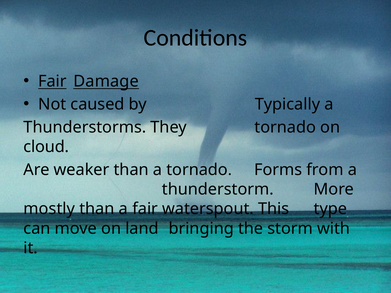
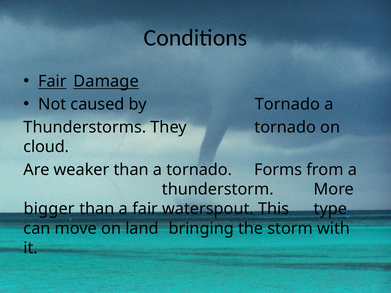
by Typically: Typically -> Tornado
mostly: mostly -> bigger
